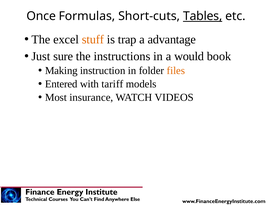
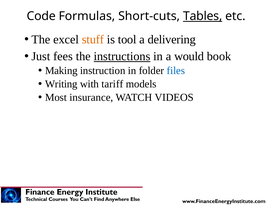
Once: Once -> Code
trap: trap -> tool
advantage: advantage -> delivering
sure: sure -> fees
instructions underline: none -> present
files colour: orange -> blue
Entered: Entered -> Writing
